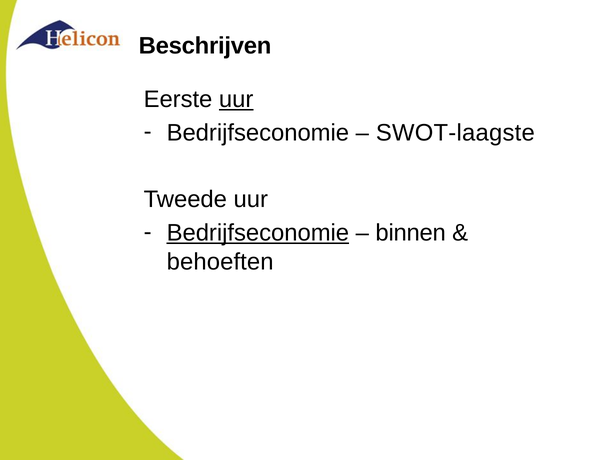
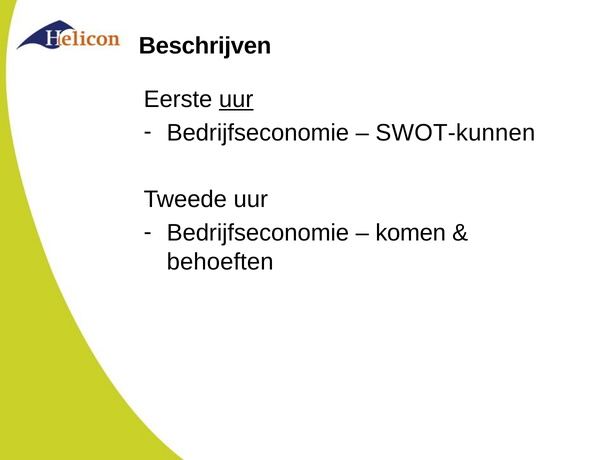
SWOT-laagste: SWOT-laagste -> SWOT-kunnen
Bedrijfseconomie at (258, 233) underline: present -> none
binnen: binnen -> komen
